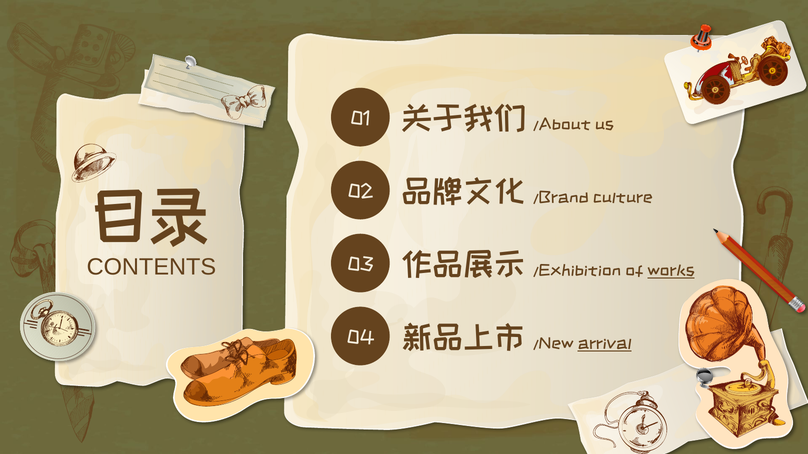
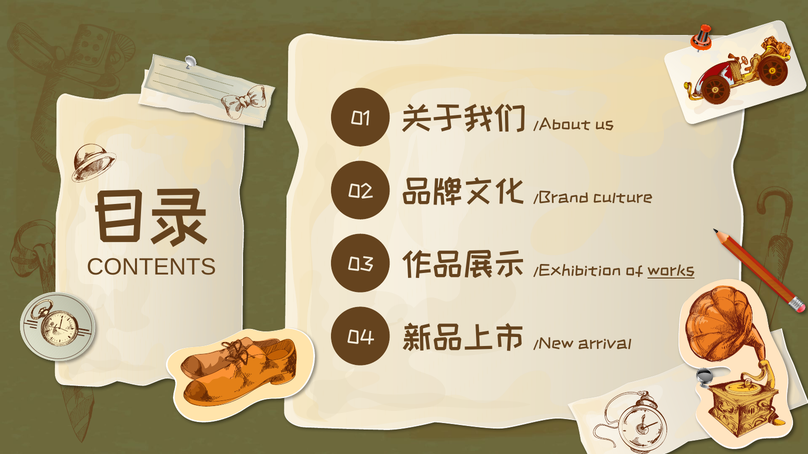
arrival underline: present -> none
